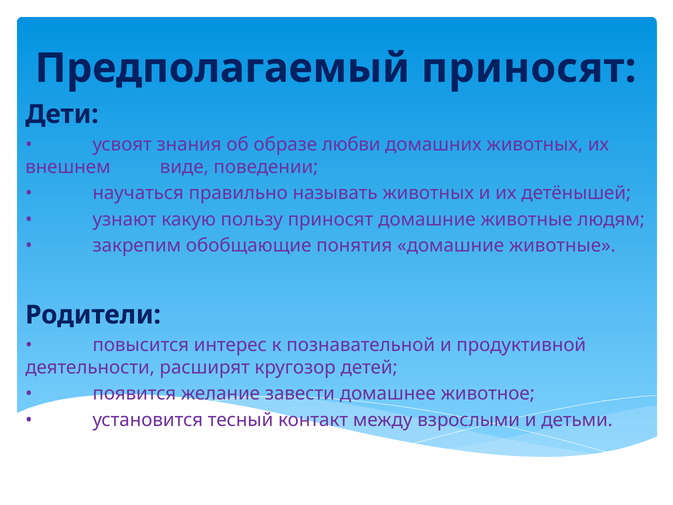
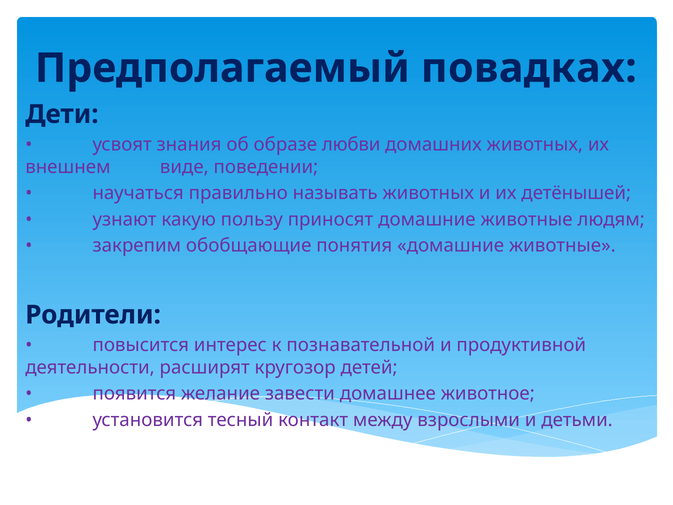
Предполагаемый приносят: приносят -> повадках
